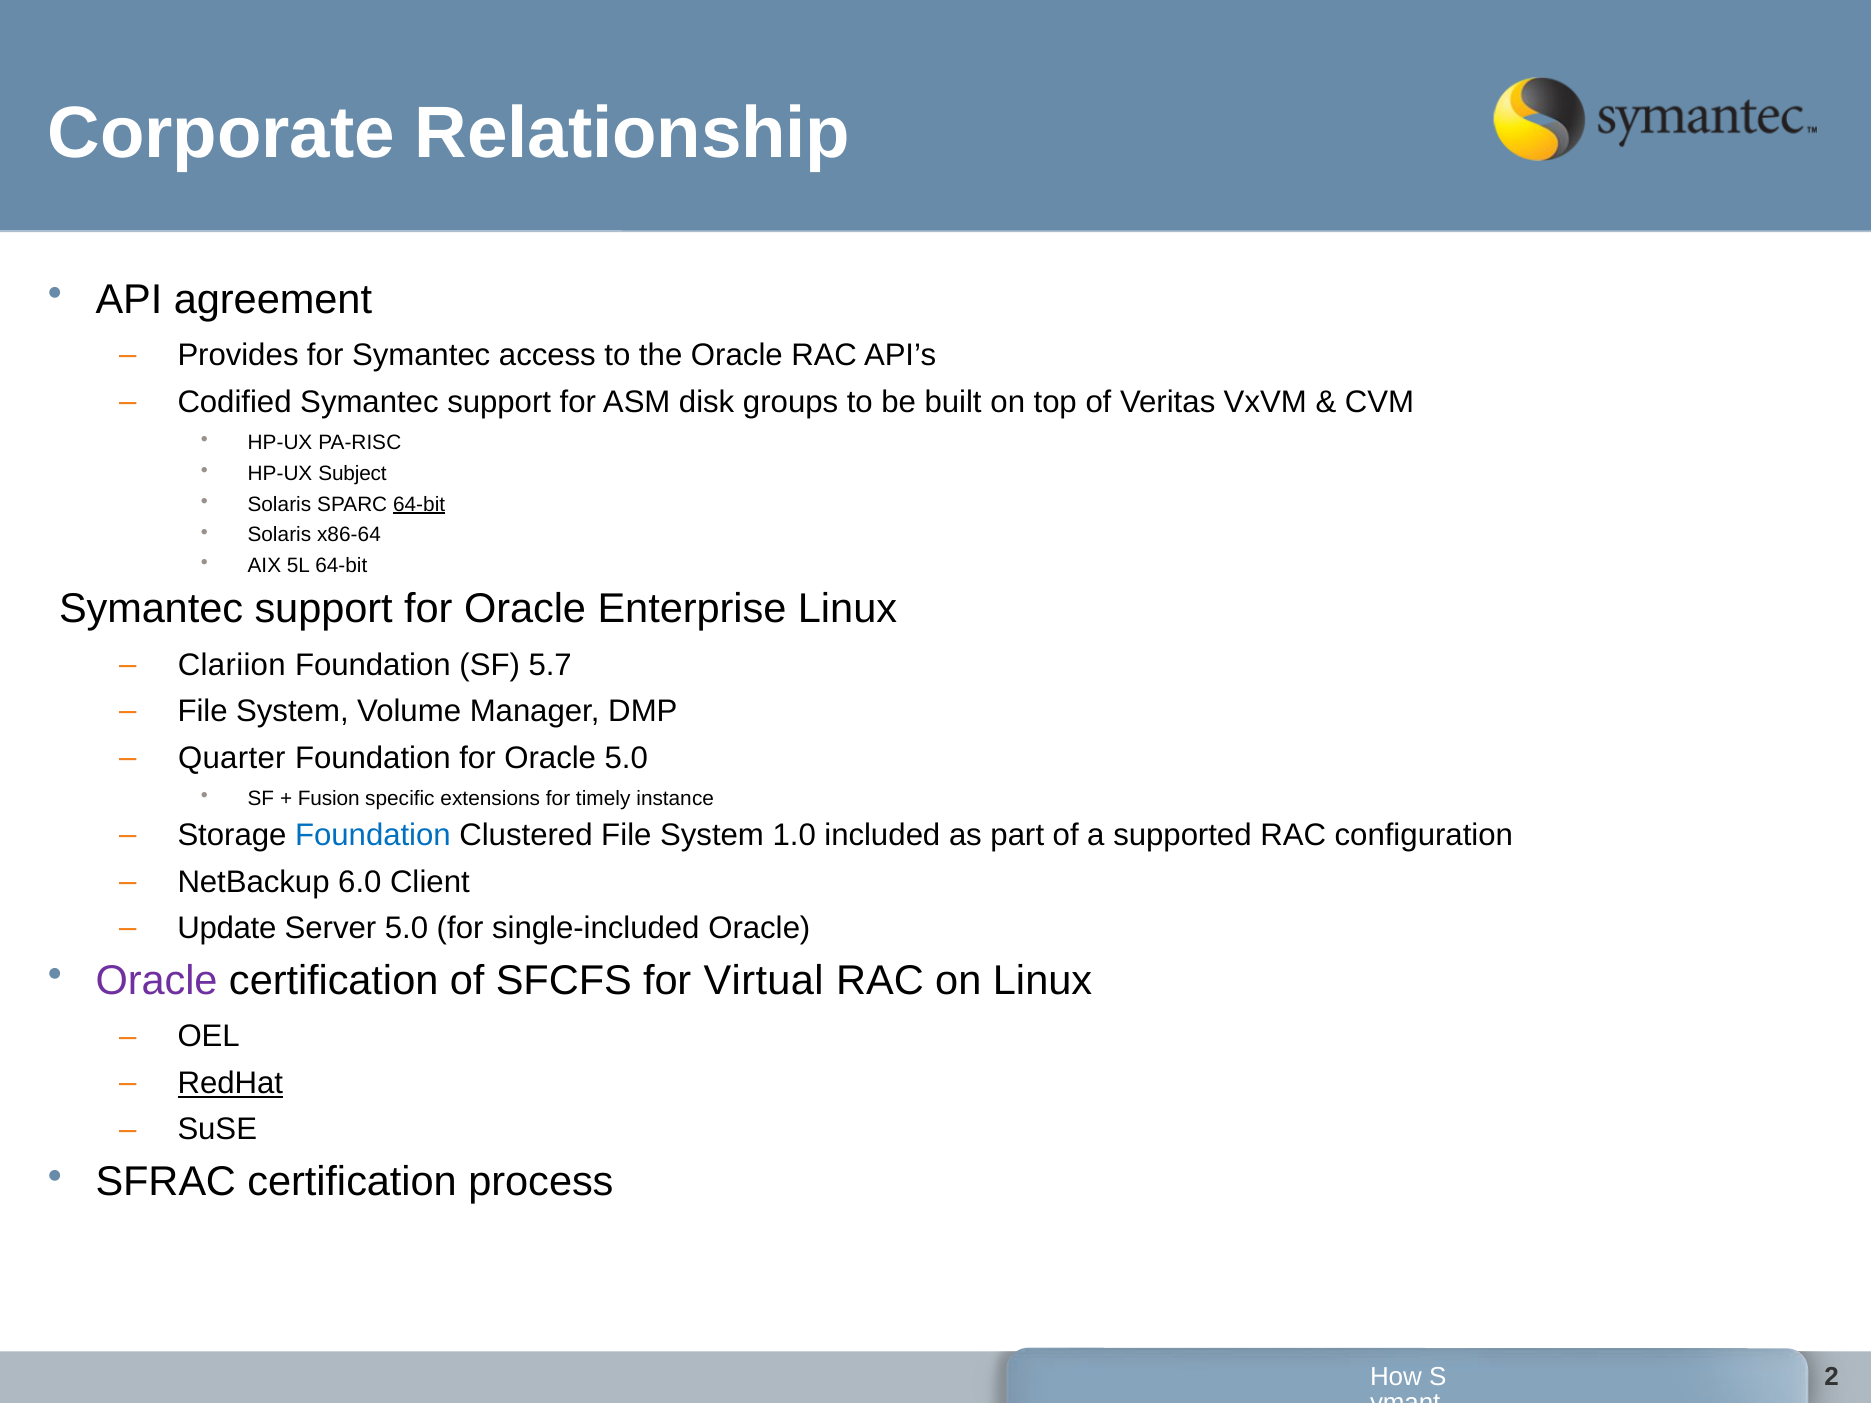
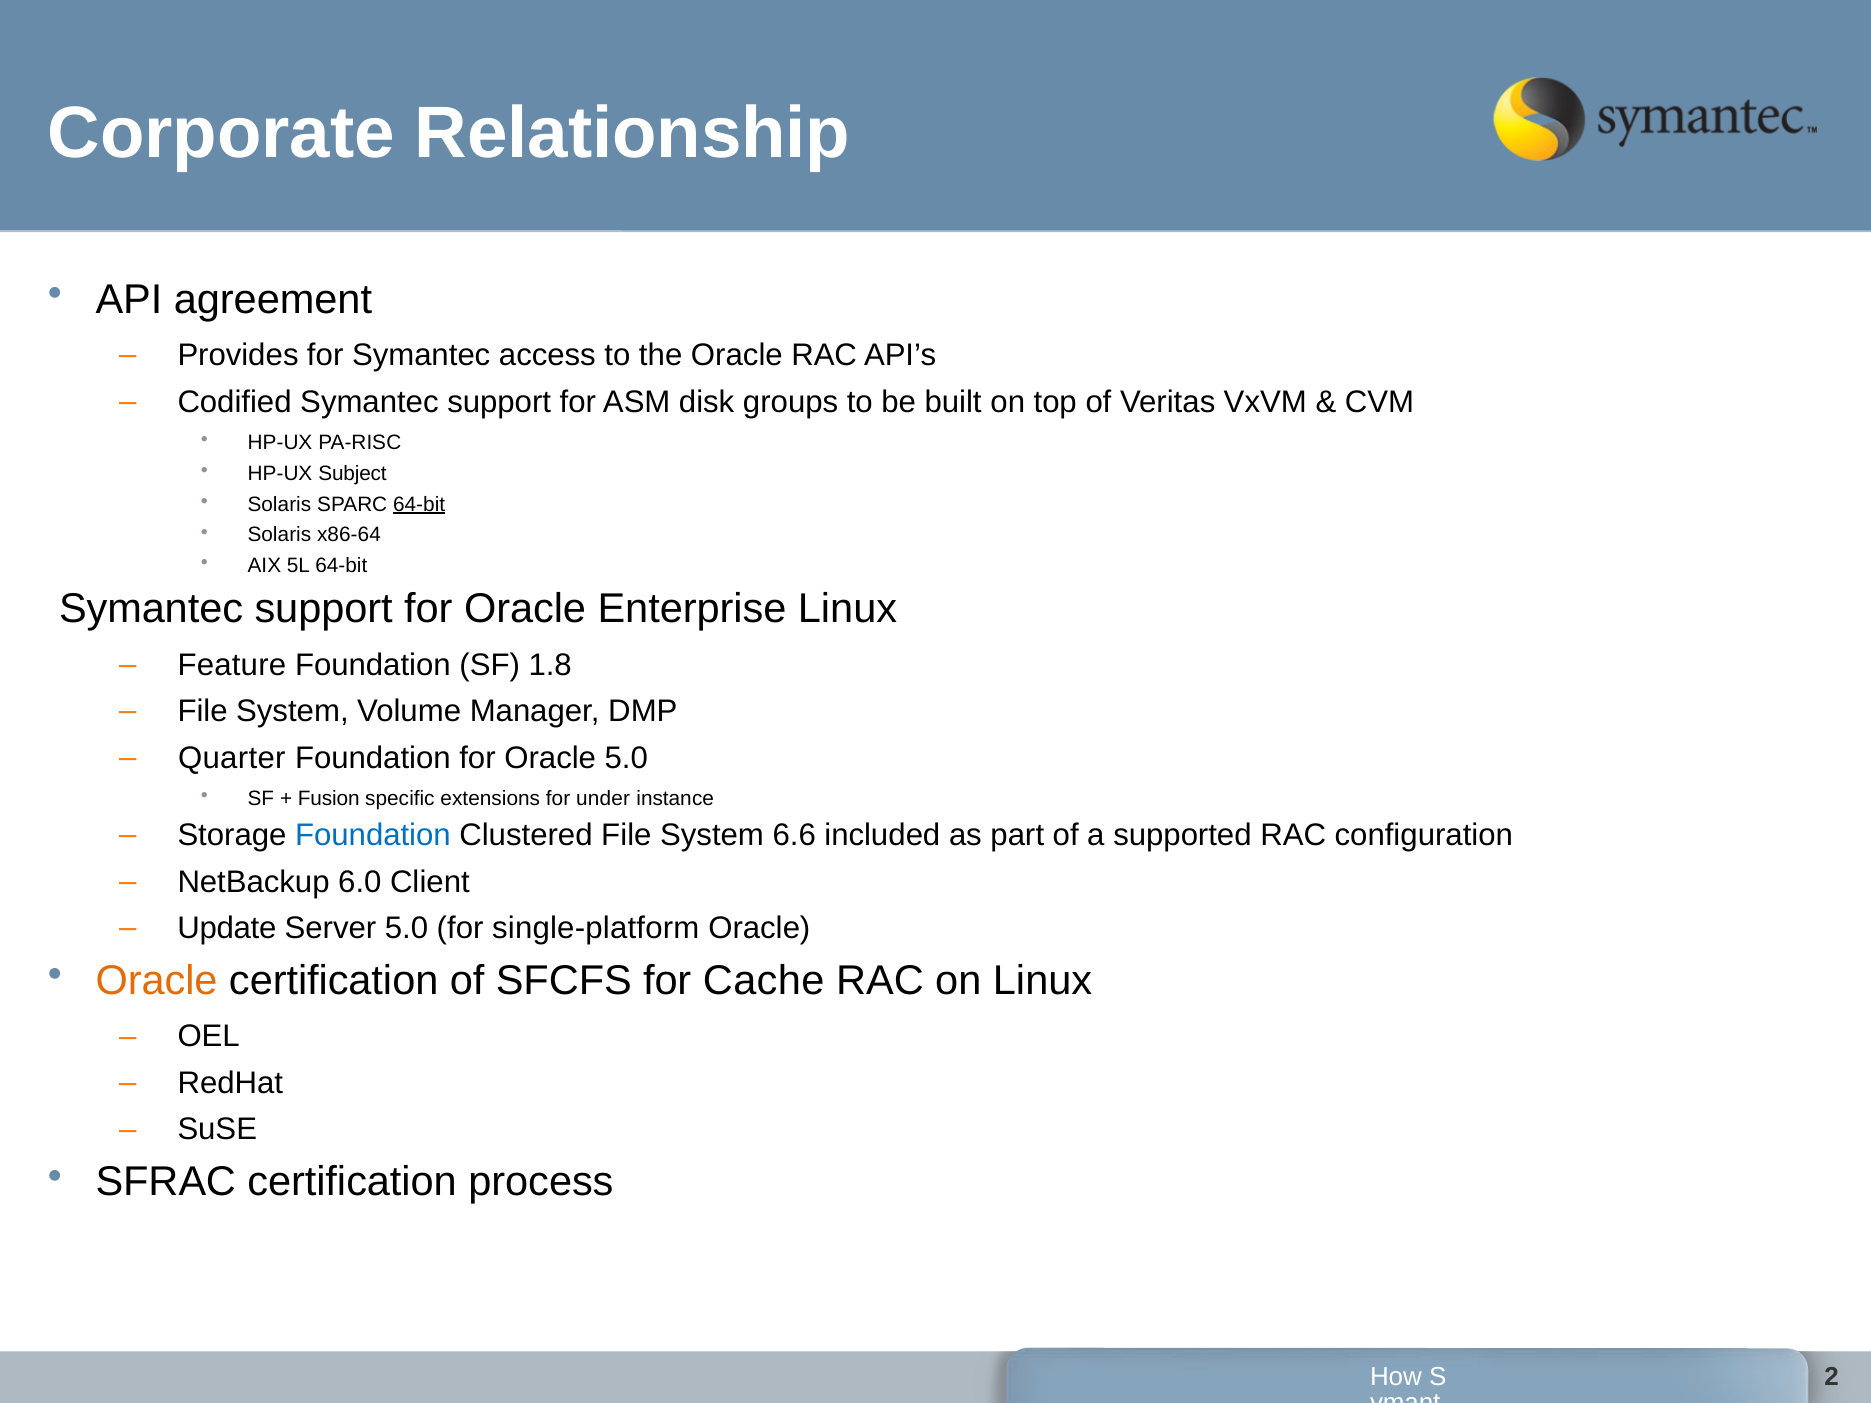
Clariion: Clariion -> Feature
5.7: 5.7 -> 1.8
timely: timely -> under
1.0: 1.0 -> 6.6
single-included: single-included -> single-platform
Oracle at (157, 981) colour: purple -> orange
Virtual: Virtual -> Cache
RedHat underline: present -> none
